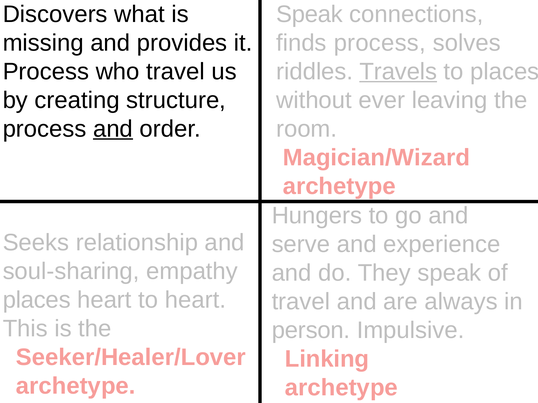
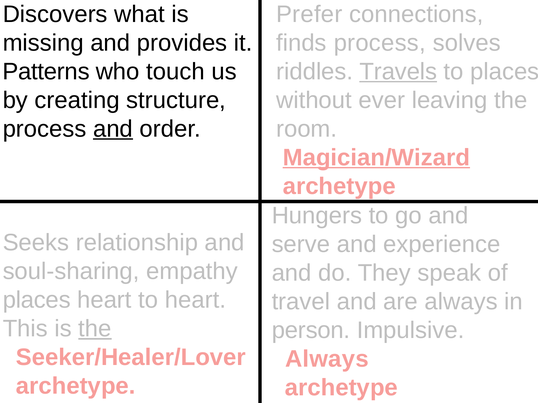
Speak at (310, 14): Speak -> Prefer
Process at (46, 72): Process -> Patterns
who travel: travel -> touch
Magician/Wizard underline: none -> present
the at (95, 329) underline: none -> present
Linking at (327, 359): Linking -> Always
